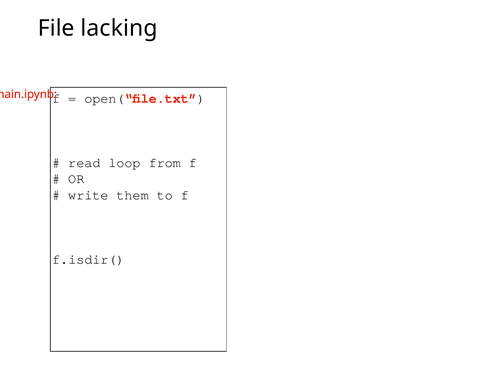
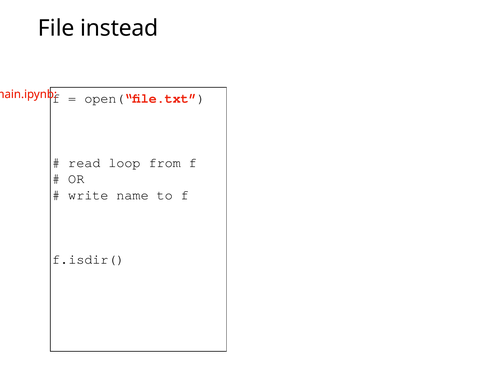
lacking: lacking -> instead
them: them -> name
